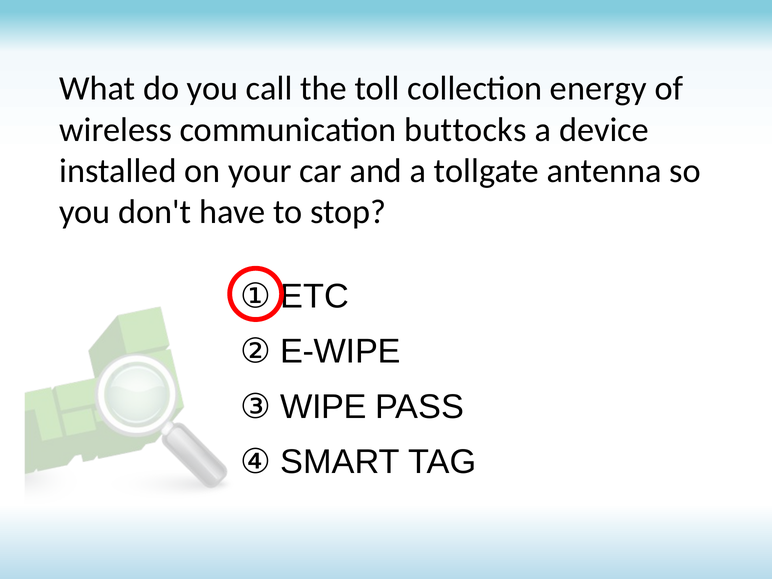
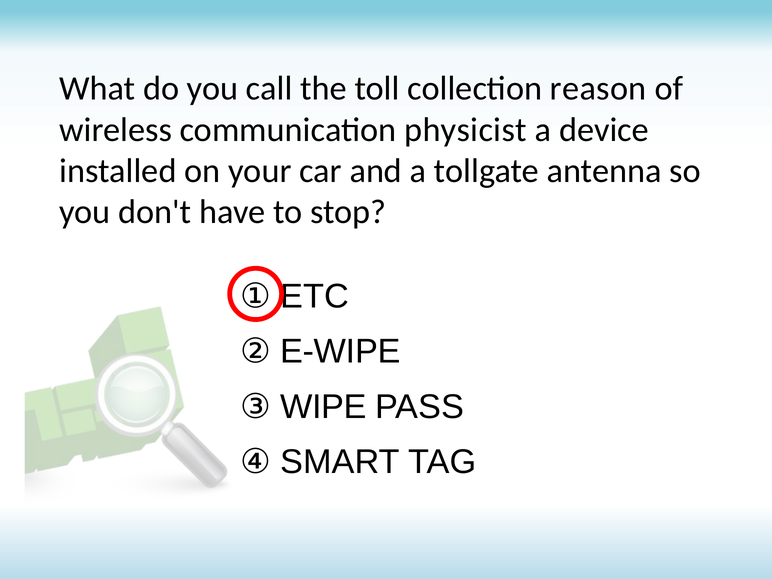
energy: energy -> reason
buttocks: buttocks -> physicist
